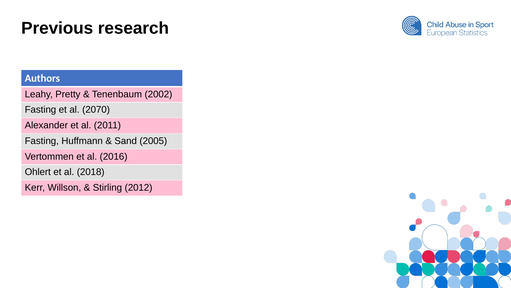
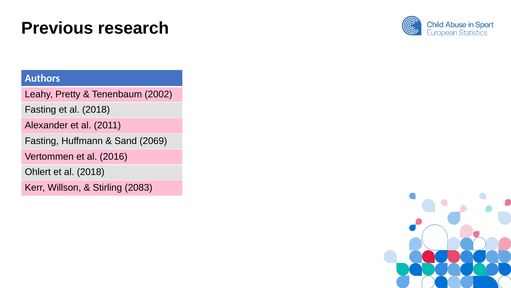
Fasting et al 2070: 2070 -> 2018
2005: 2005 -> 2069
2012: 2012 -> 2083
